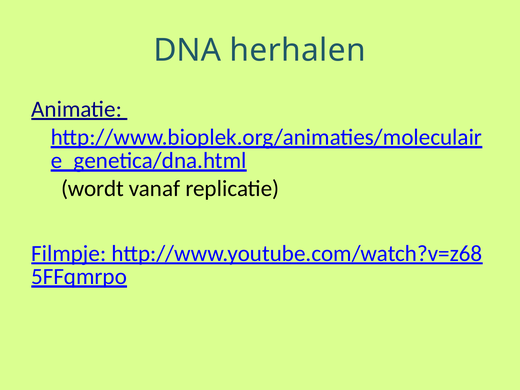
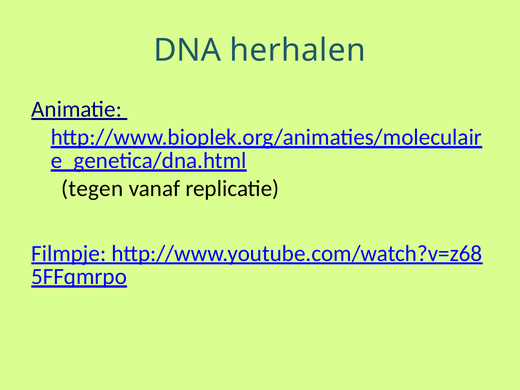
wordt: wordt -> tegen
